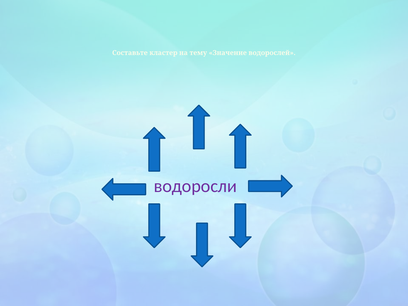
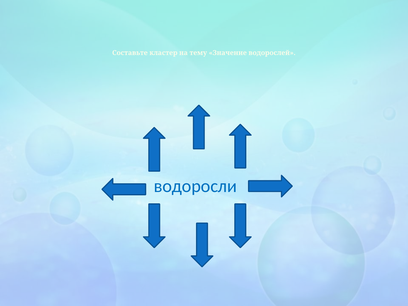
водоросли colour: purple -> blue
